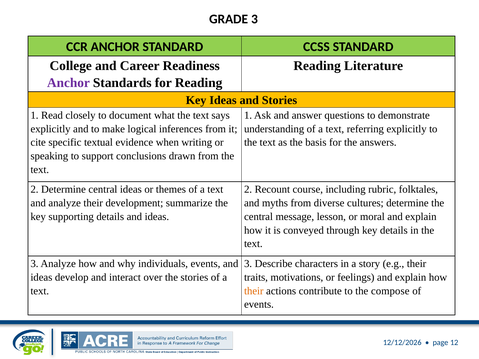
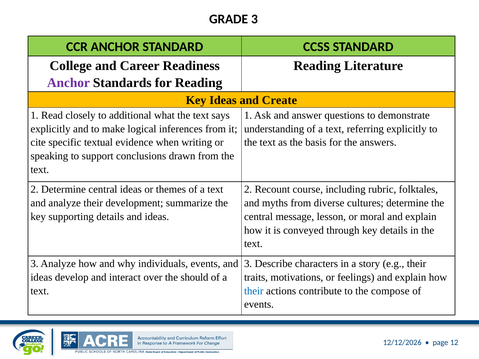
and Stories: Stories -> Create
document: document -> additional
the stories: stories -> should
their at (254, 291) colour: orange -> blue
